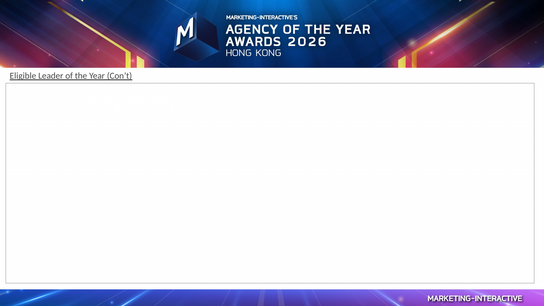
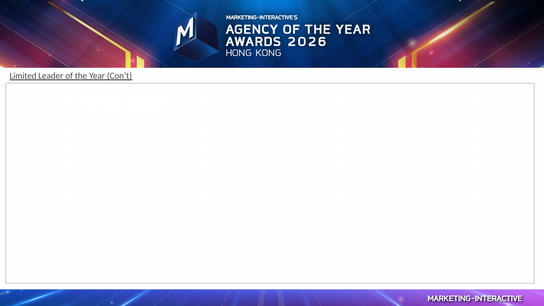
Eligible: Eligible -> Limited
